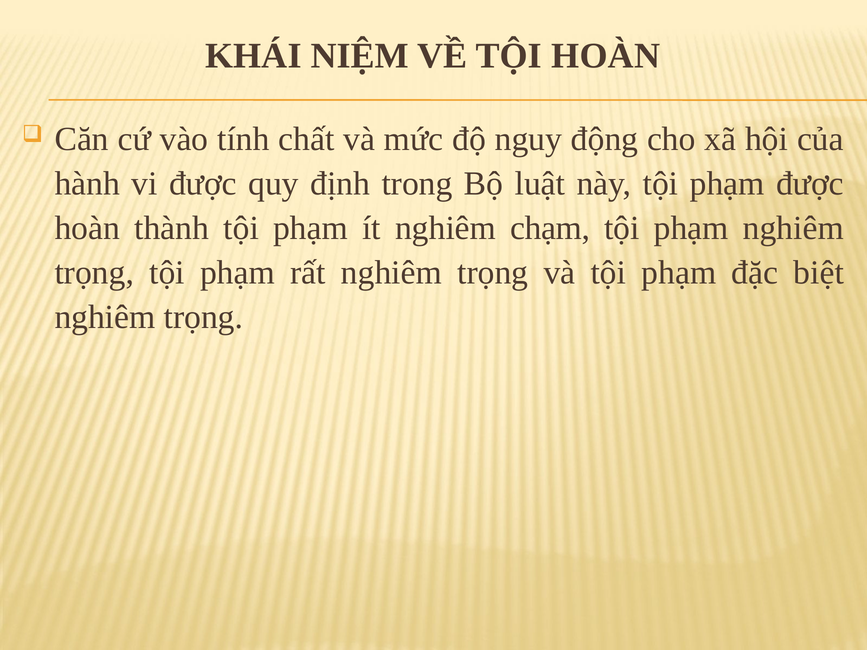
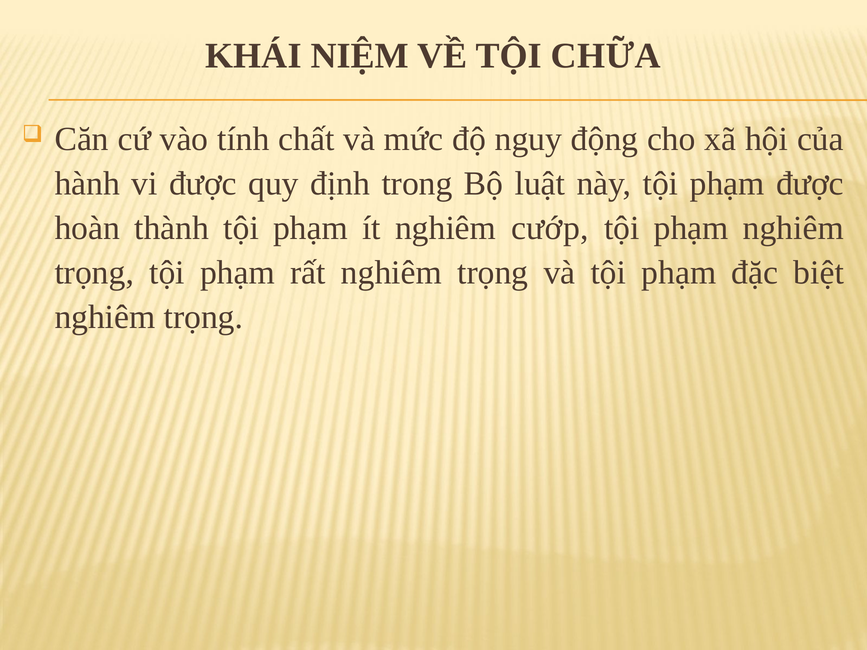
TỘI HOÀN: HOÀN -> CHỮA
chạm: chạm -> cướp
